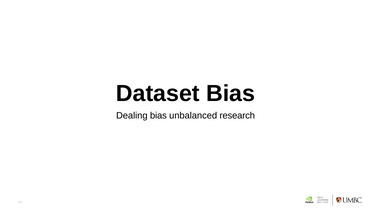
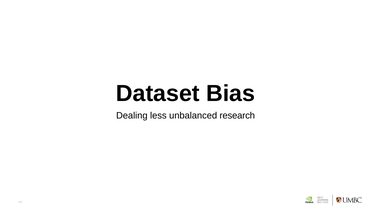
Dealing bias: bias -> less
